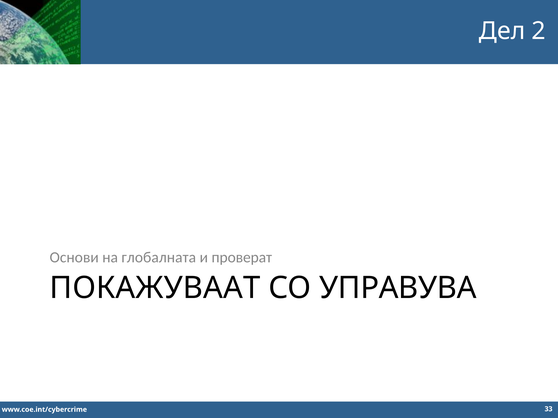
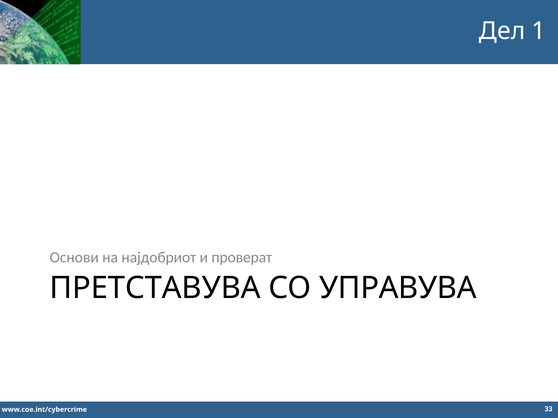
2: 2 -> 1
глобалната: глобалната -> најдобриот
ПОКАЖУВААТ: ПОКАЖУВААТ -> ПРЕТСТАВУВА
